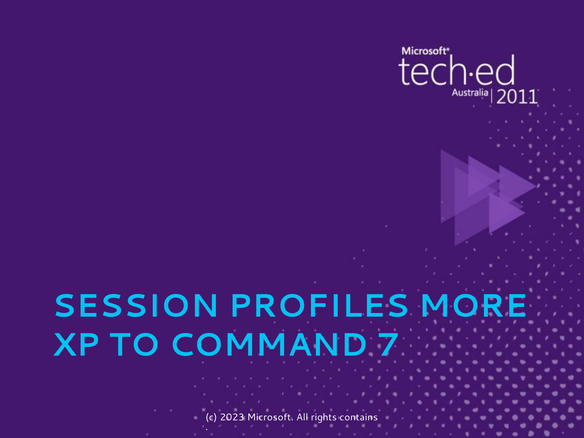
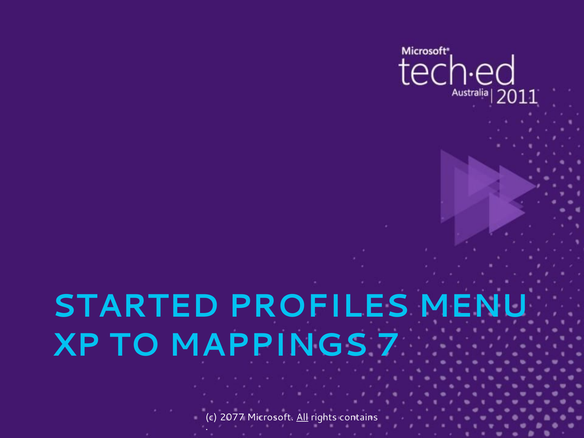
SESSION: SESSION -> STARTED
MORE: MORE -> MENU
COMMAND: COMMAND -> MAPPINGS
2023: 2023 -> 2077
All underline: none -> present
